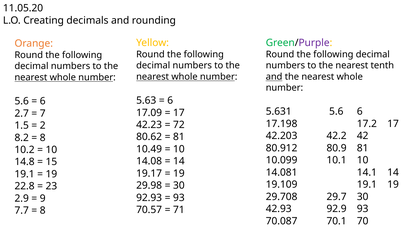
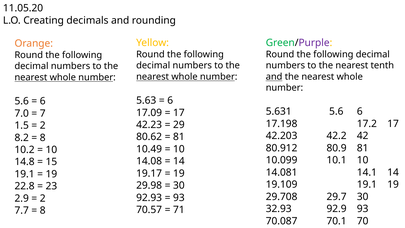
2.7: 2.7 -> 7.0
72: 72 -> 29
9 at (43, 198): 9 -> 2
42.93: 42.93 -> 32.93
